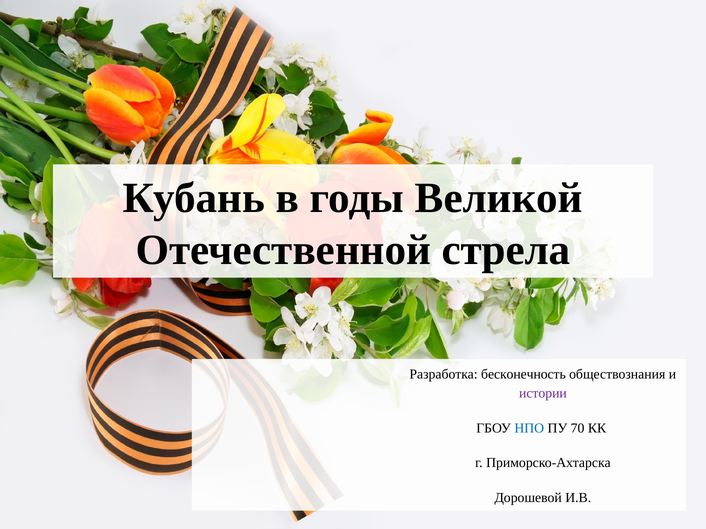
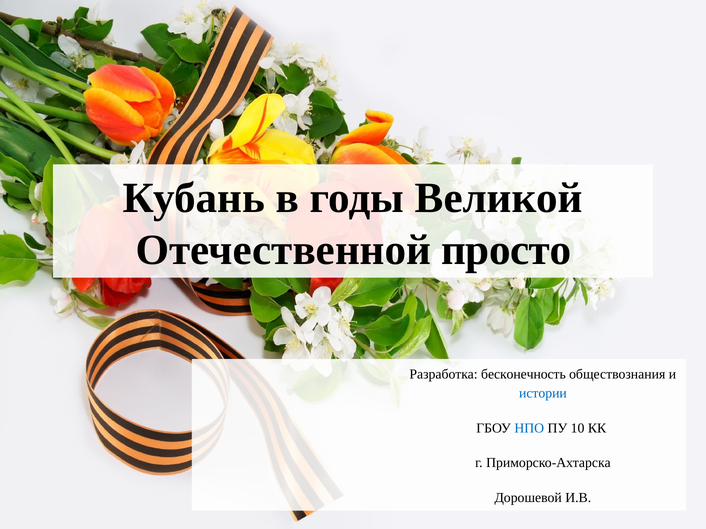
стрела: стрела -> просто
истории colour: purple -> blue
70: 70 -> 10
